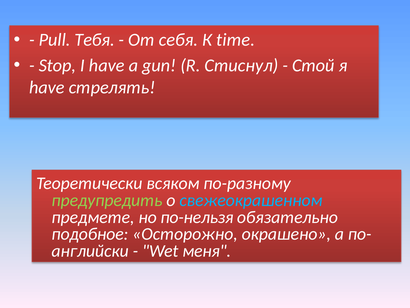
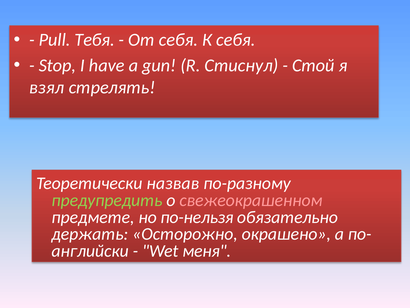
К time: time -> себя
have at (47, 87): have -> взял
всяком: всяком -> назвав
свежеокрашенном colour: light blue -> pink
подобное: подобное -> держать
